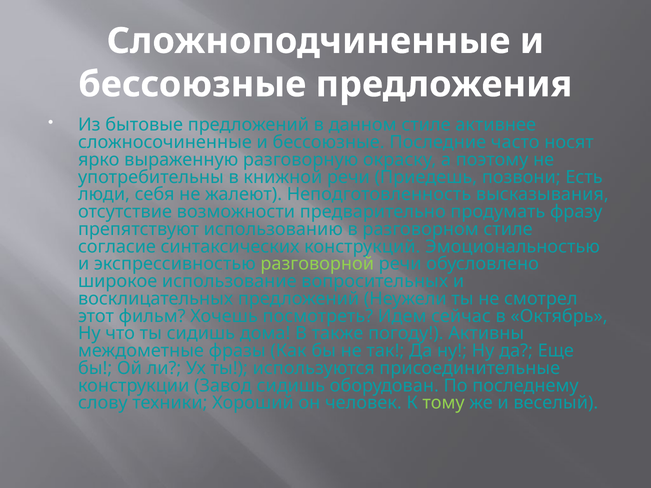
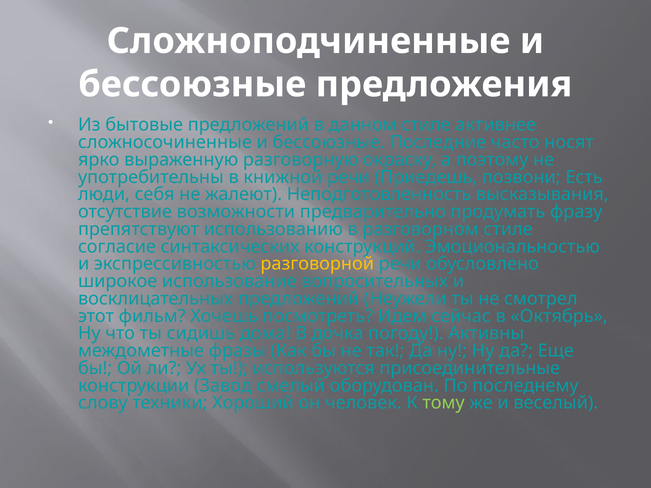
разговорной colour: light green -> yellow
также: также -> дочка
Завод сидишь: сидишь -> смелый
